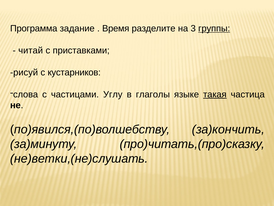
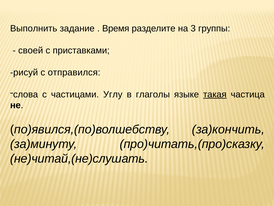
Программа: Программа -> Выполнить
группы underline: present -> none
читай: читай -> своей
кустарников: кустарников -> отправился
не)ветки,(не)слушать: не)ветки,(не)слушать -> не)читай,(не)слушать
